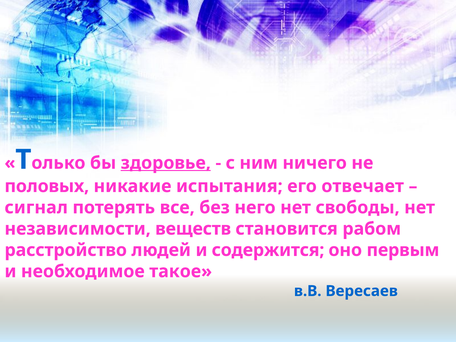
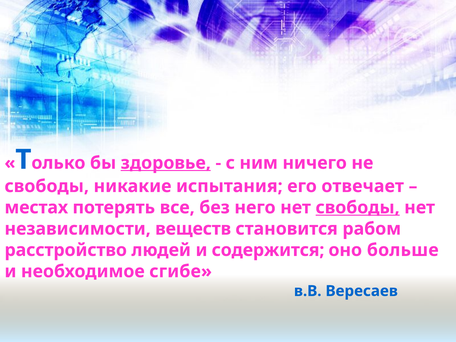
половых at (47, 186): половых -> свободы
сигнал: сигнал -> местах
свободы at (358, 208) underline: none -> present
первым: первым -> больше
такое: такое -> сгибе
